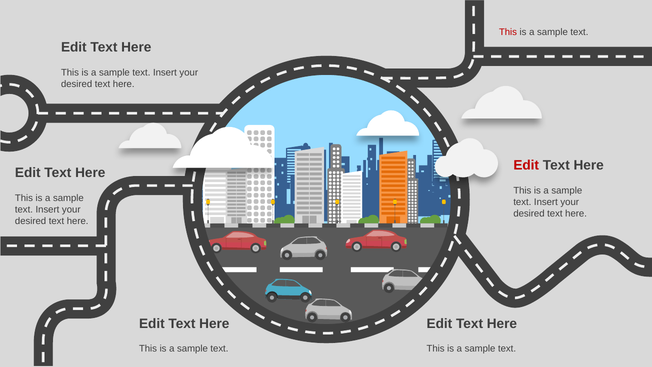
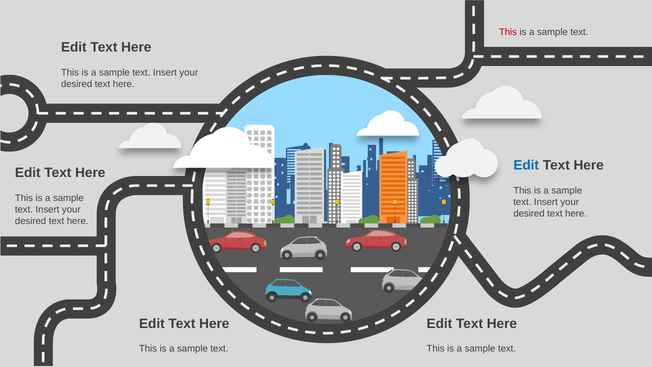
Edit at (526, 165) colour: red -> blue
